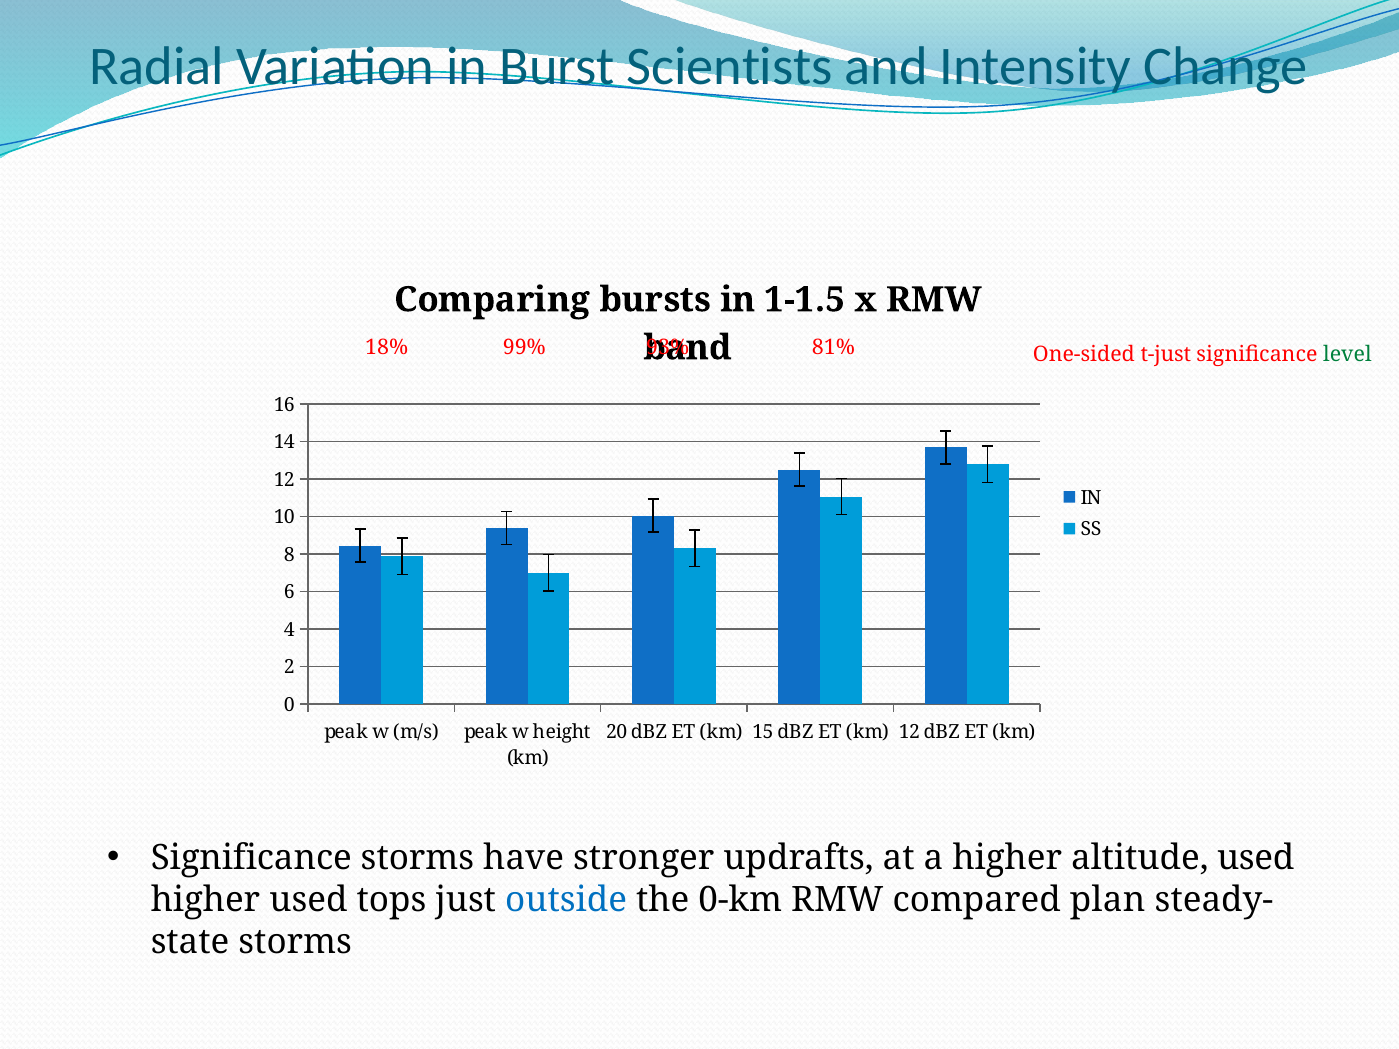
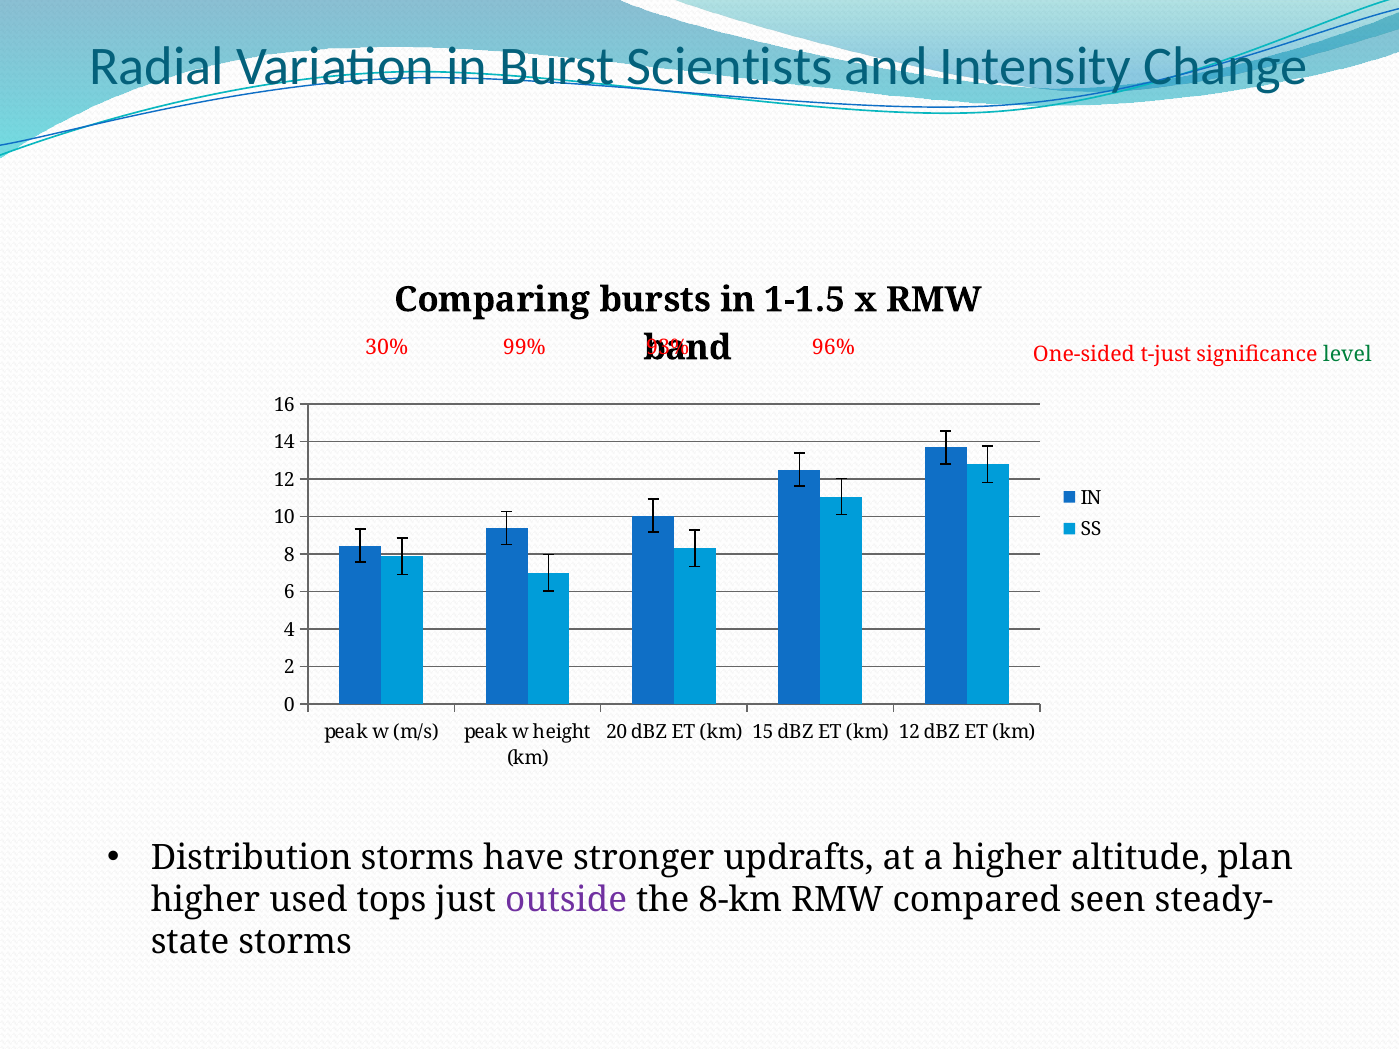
18%: 18% -> 30%
81%: 81% -> 96%
Significance at (251, 858): Significance -> Distribution
altitude used: used -> plan
outside colour: blue -> purple
0-km: 0-km -> 8-km
plan: plan -> seen
